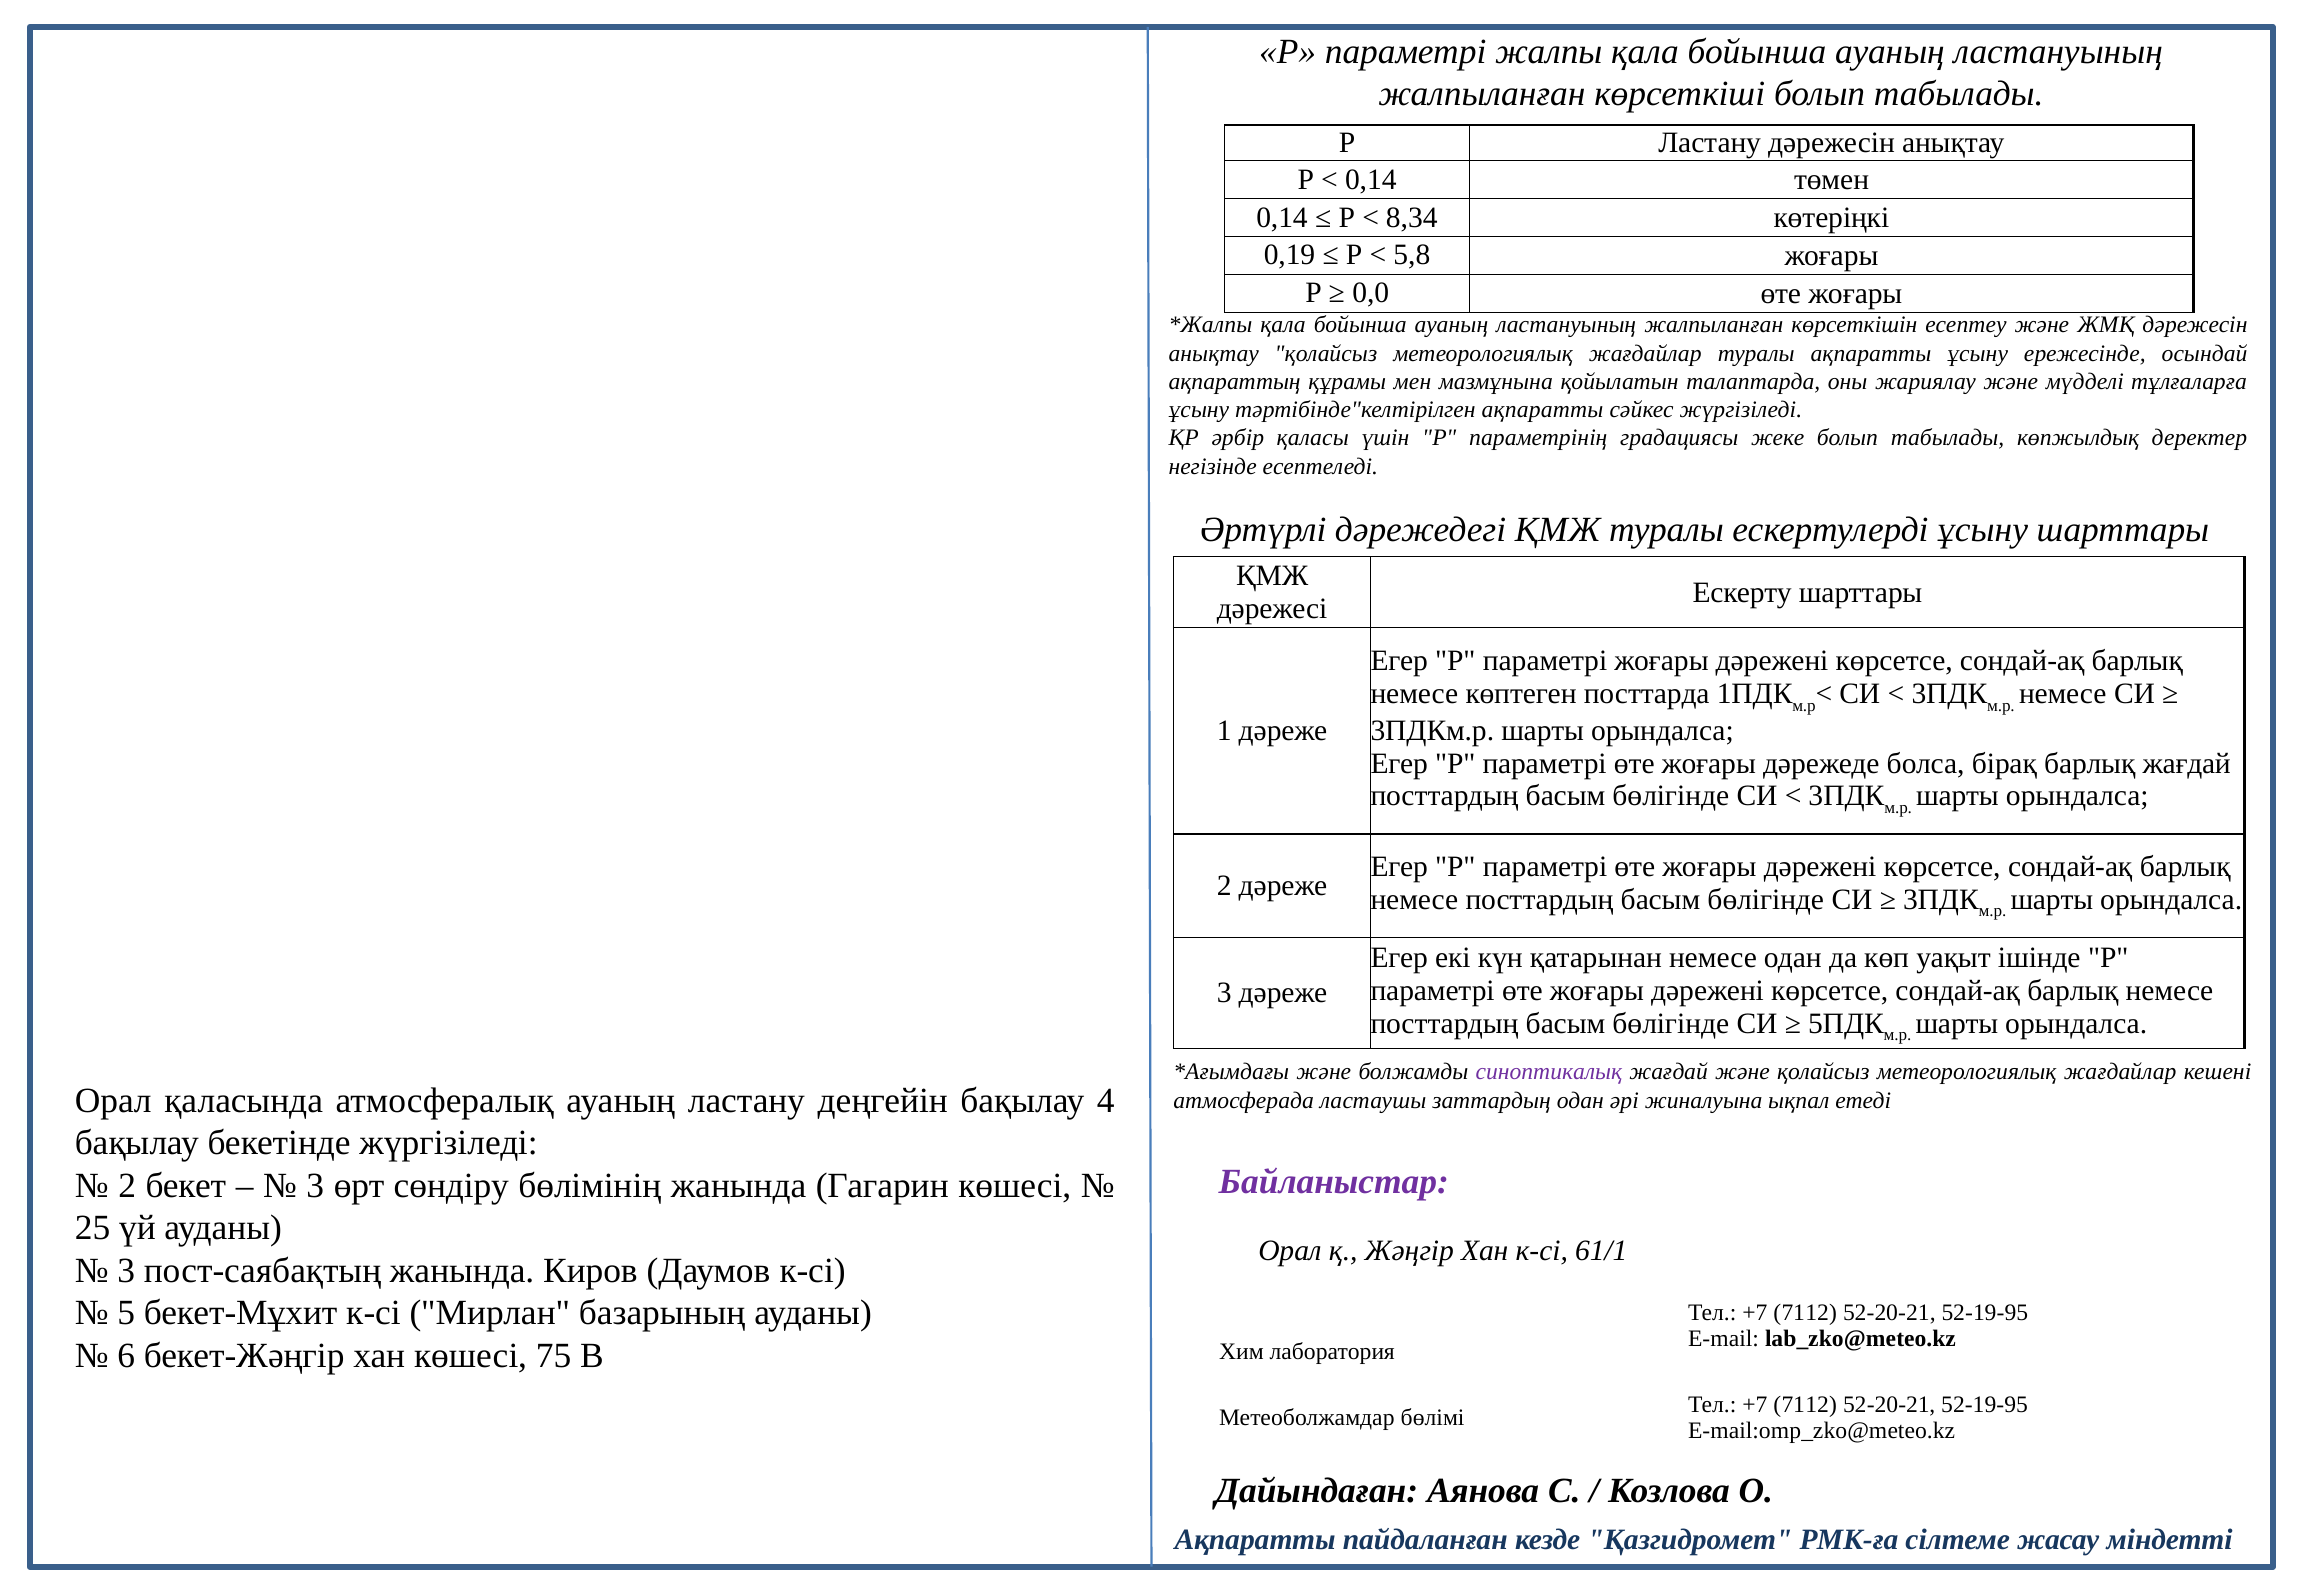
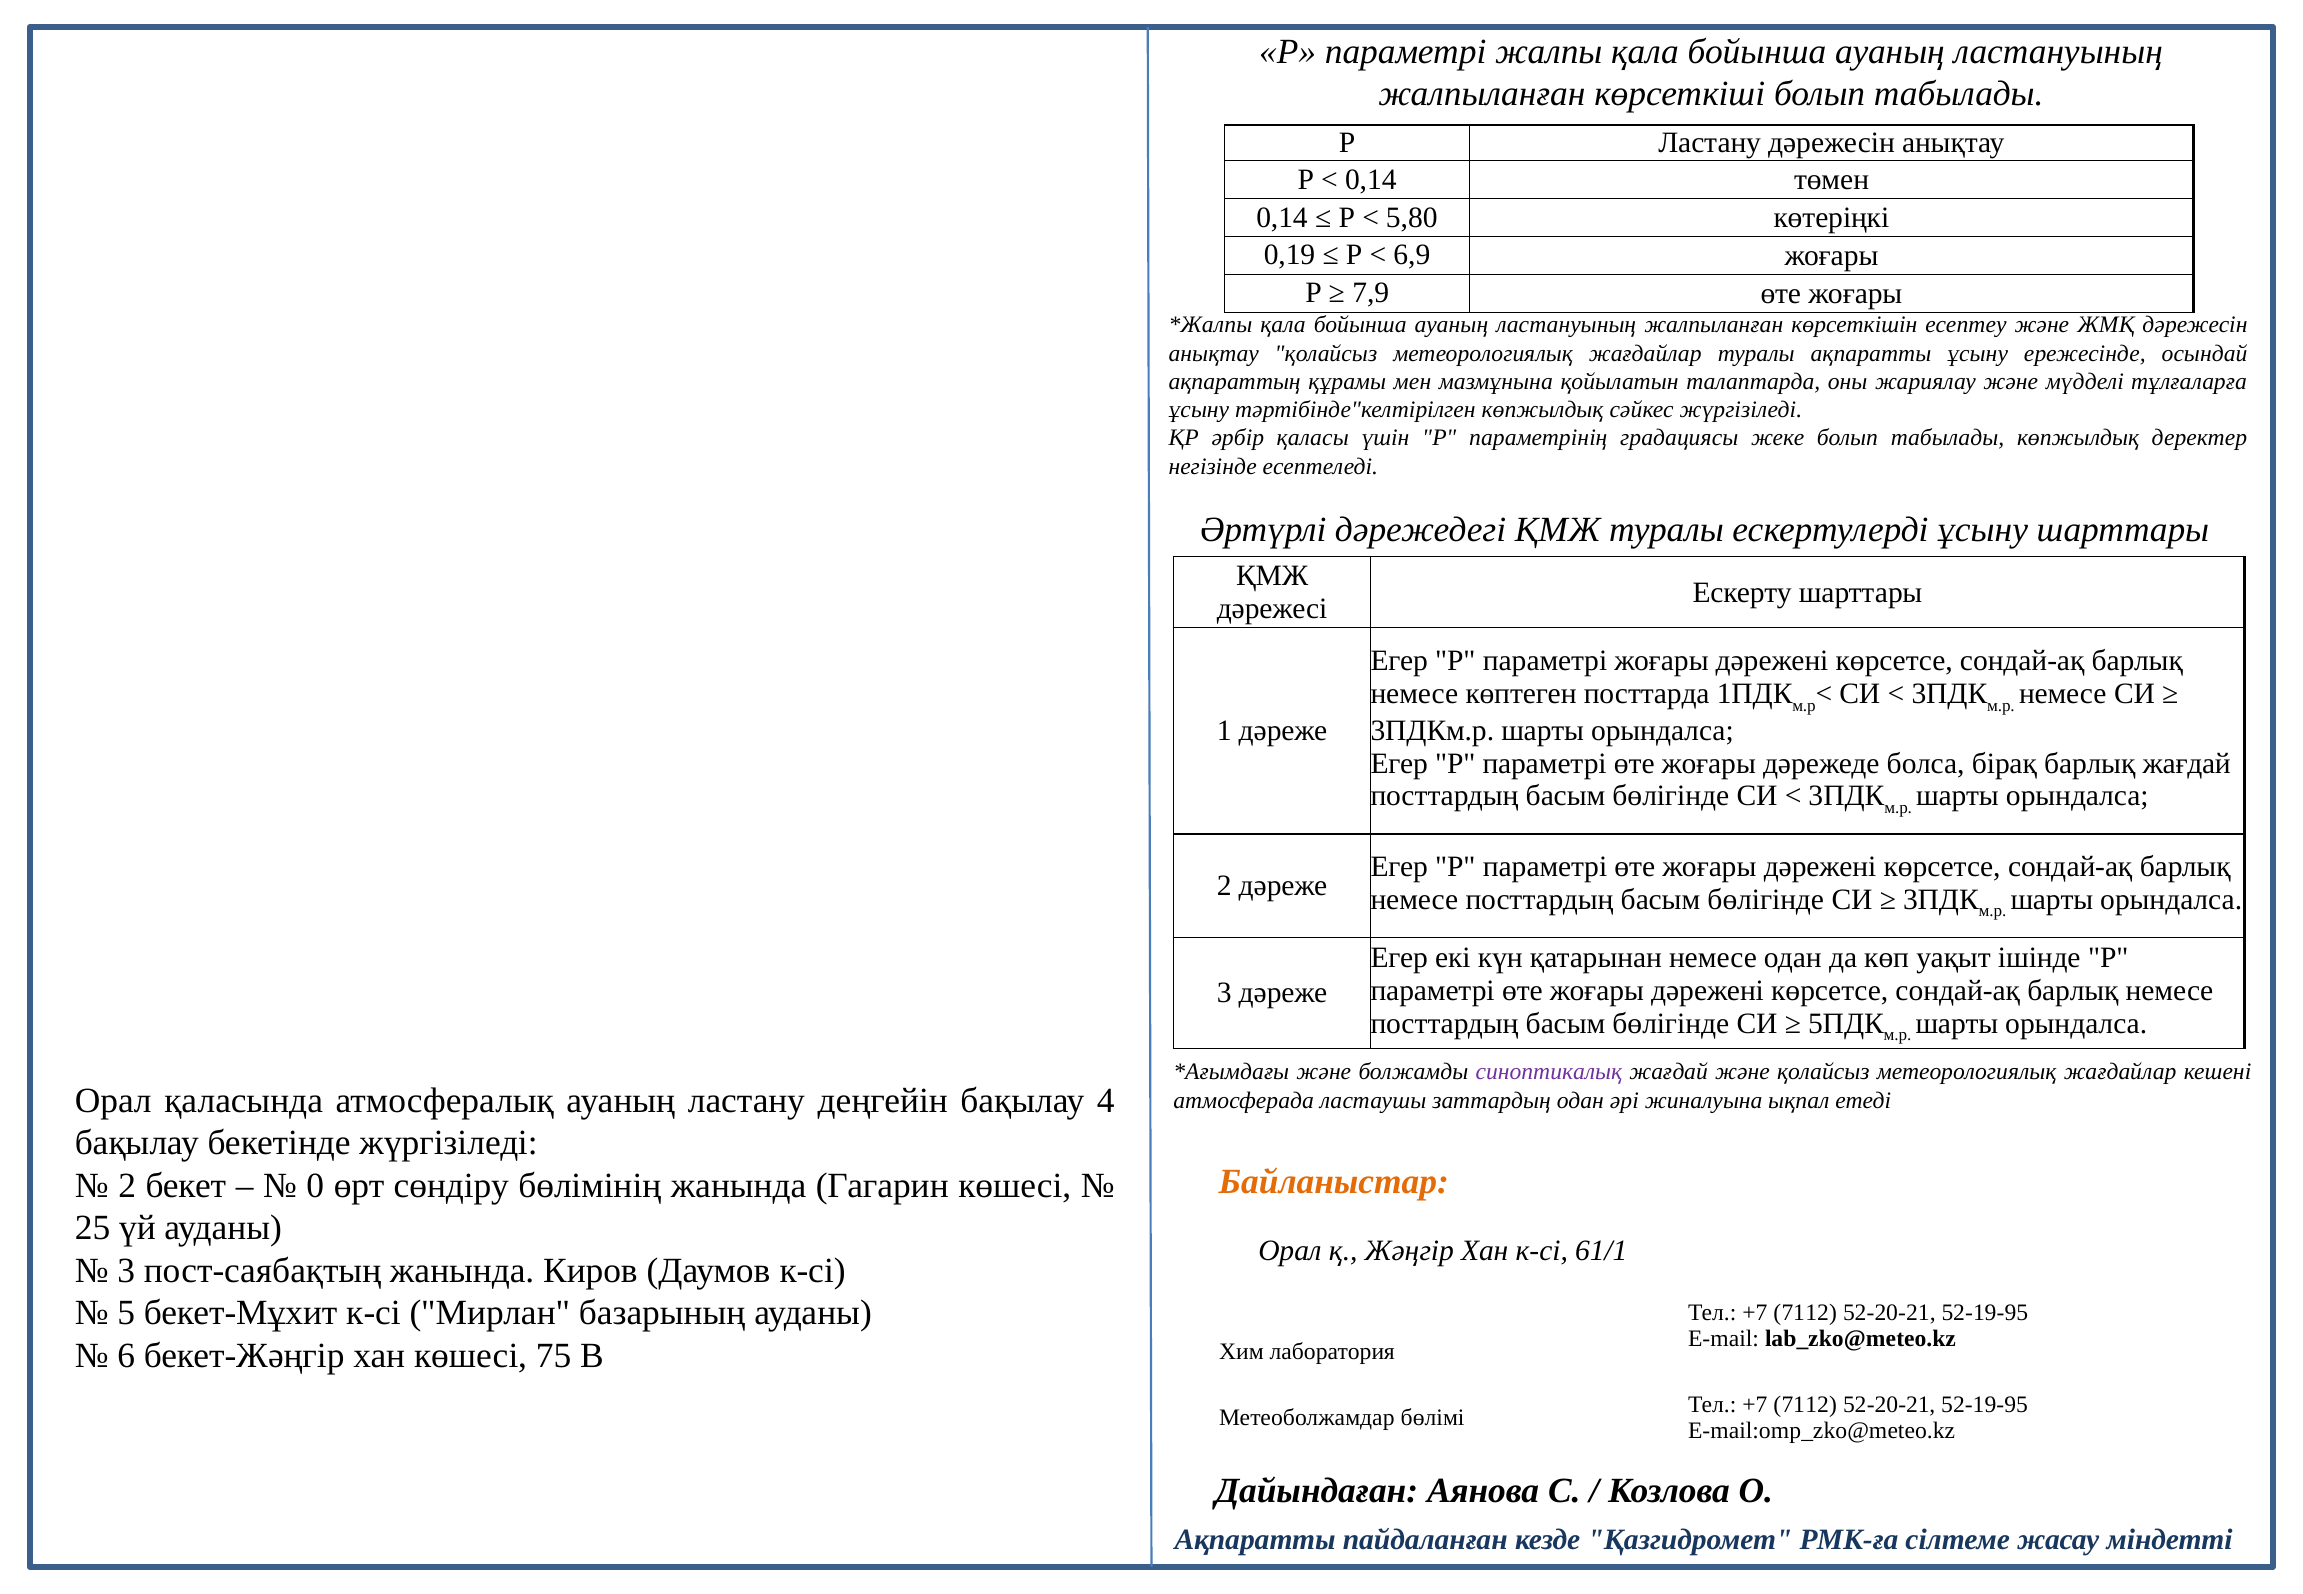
8,34: 8,34 -> 5,80
5,8: 5,8 -> 6,9
0,0: 0,0 -> 7,9
тәртібінде"келтірілген ақпаратты: ақпаратты -> көпжылдық
Байланыстар colour: purple -> orange
3 at (315, 1186): 3 -> 0
